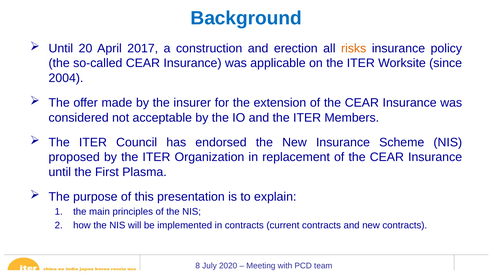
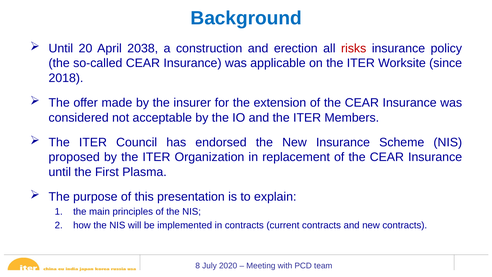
2017: 2017 -> 2038
risks colour: orange -> red
2004: 2004 -> 2018
